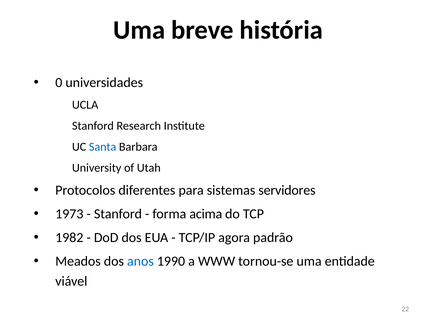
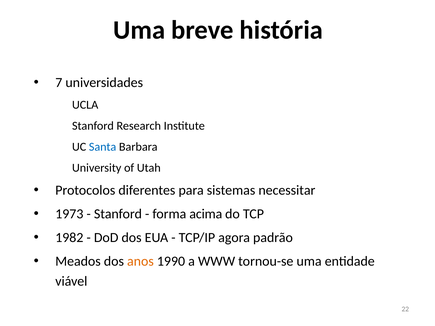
0: 0 -> 7
servidores: servidores -> necessitar
anos colour: blue -> orange
